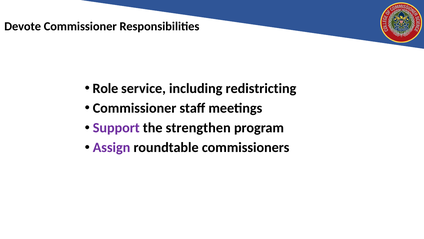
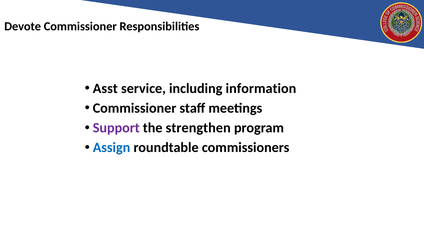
Role: Role -> Asst
redistricting: redistricting -> information
Assign colour: purple -> blue
